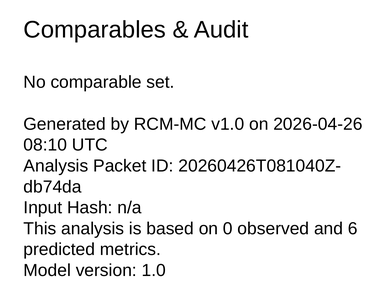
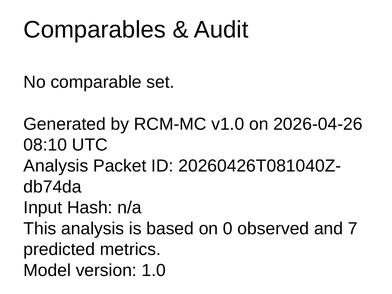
6: 6 -> 7
